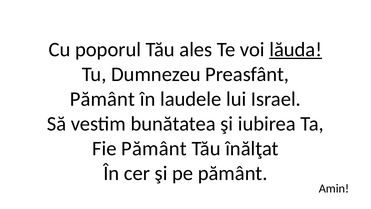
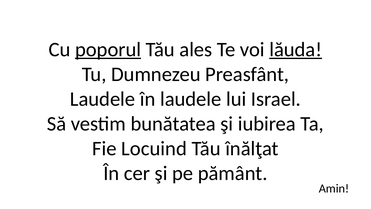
poporul underline: none -> present
Pământ at (102, 99): Pământ -> Laudele
Fie Pământ: Pământ -> Locuind
